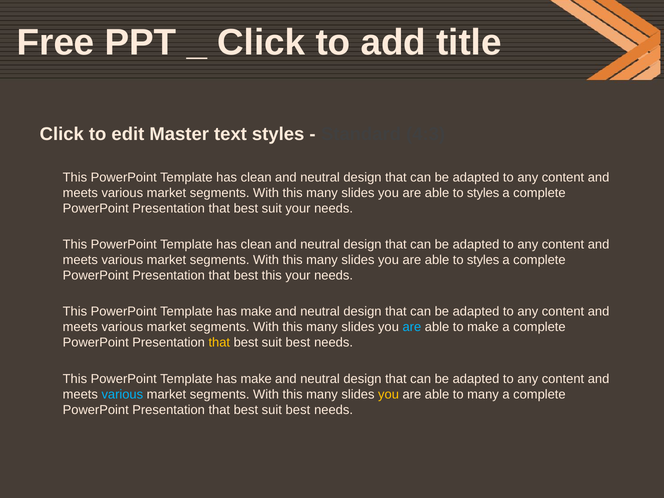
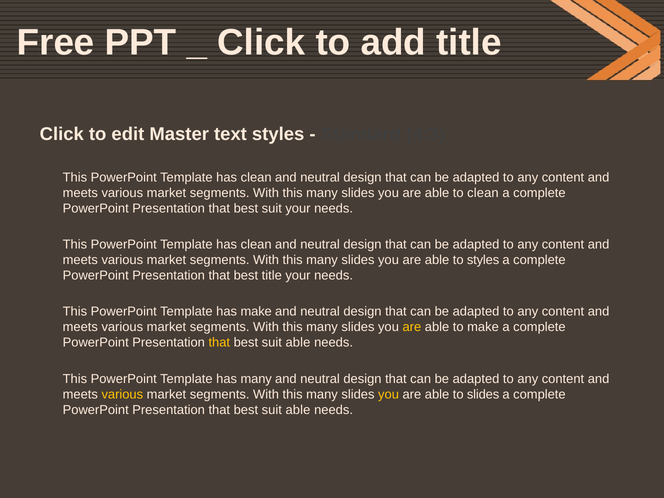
styles at (483, 193): styles -> clean
best this: this -> title
are at (412, 327) colour: light blue -> yellow
best at (298, 343): best -> able
make at (256, 379): make -> many
various at (122, 394) colour: light blue -> yellow
to many: many -> slides
best at (298, 410): best -> able
